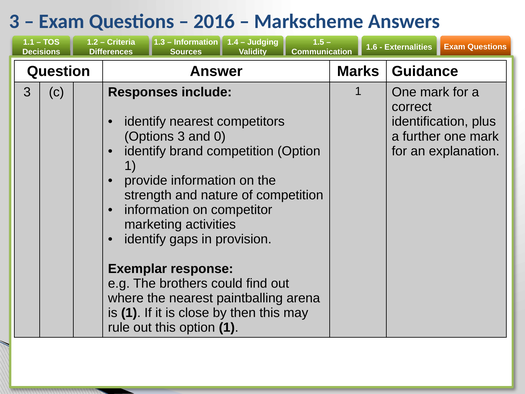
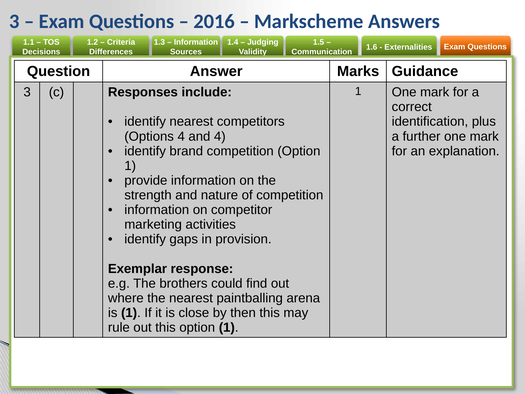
Options 3: 3 -> 4
and 0: 0 -> 4
